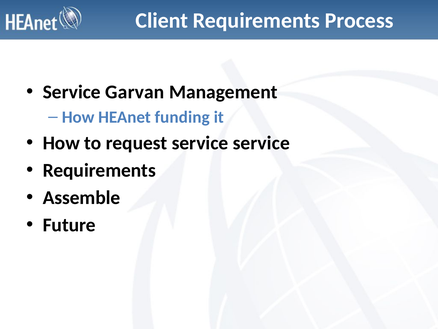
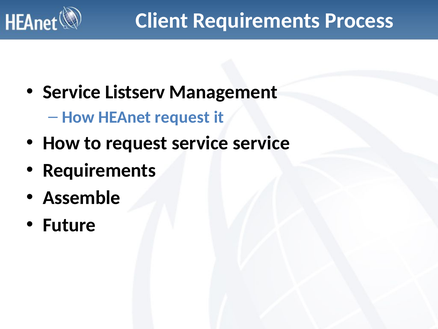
Garvan: Garvan -> Listserv
HEAnet funding: funding -> request
